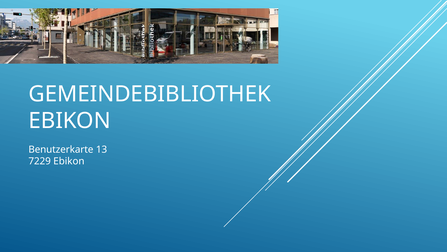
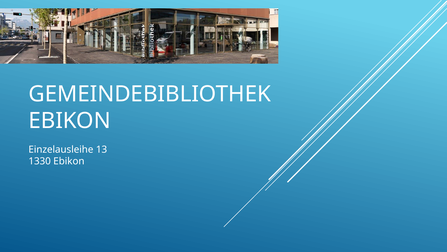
Benutzerkarte: Benutzerkarte -> Einzelausleihe
7229: 7229 -> 1330
